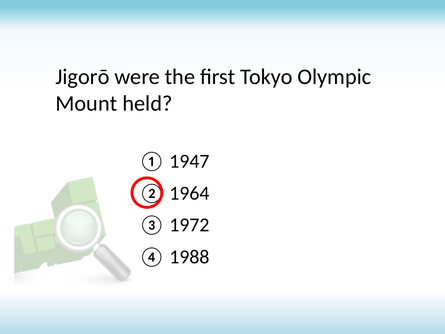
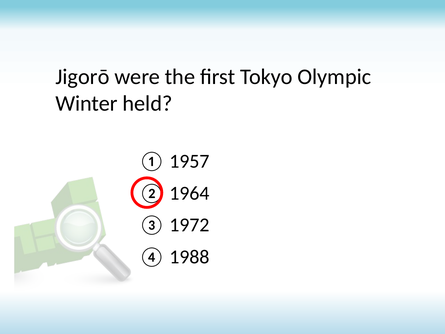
Mount: Mount -> Winter
1947: 1947 -> 1957
